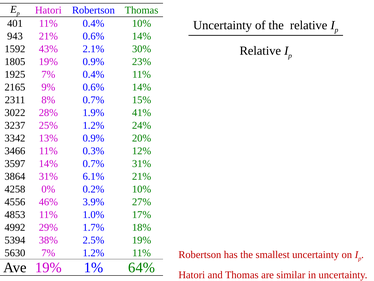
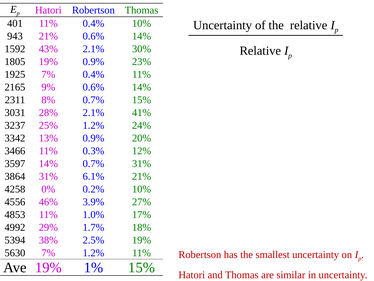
3022: 3022 -> 3031
28% 1.9%: 1.9% -> 2.1%
1% 64%: 64% -> 15%
